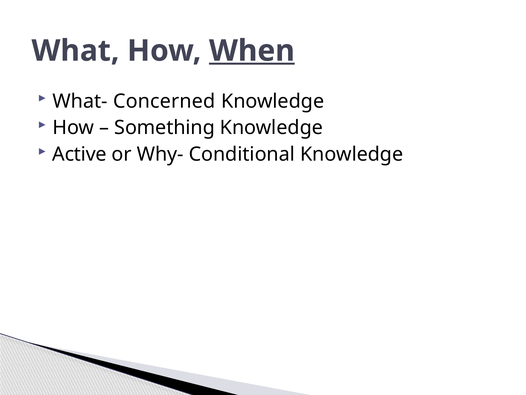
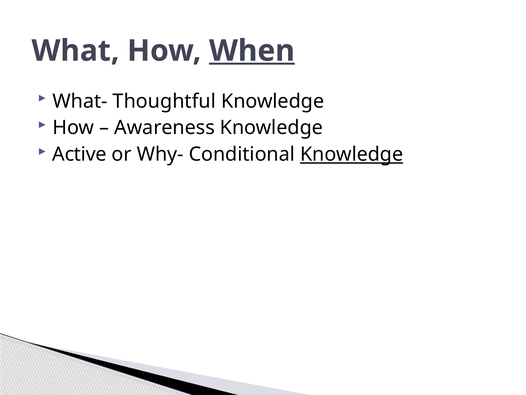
Concerned: Concerned -> Thoughtful
Something: Something -> Awareness
Knowledge at (352, 154) underline: none -> present
